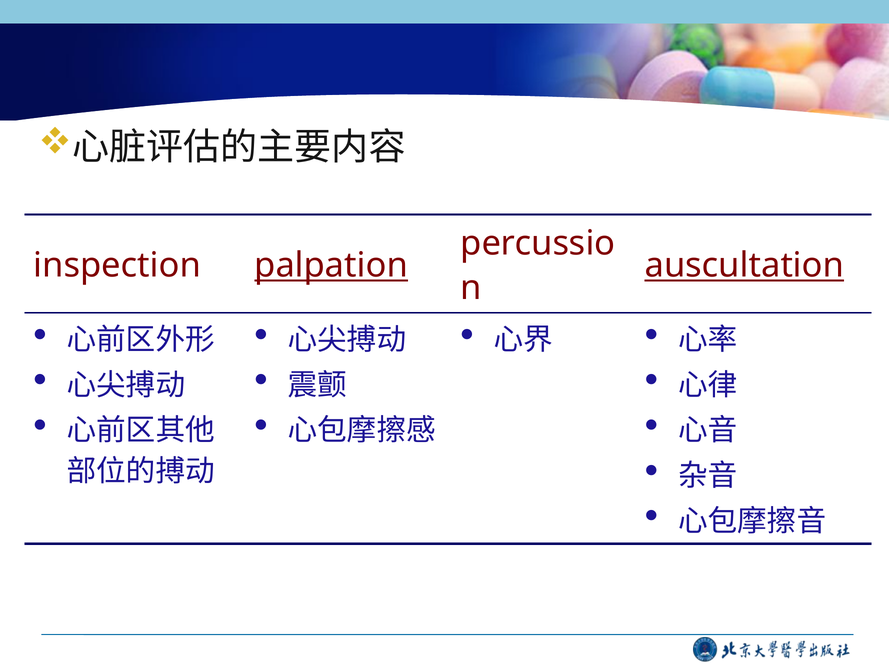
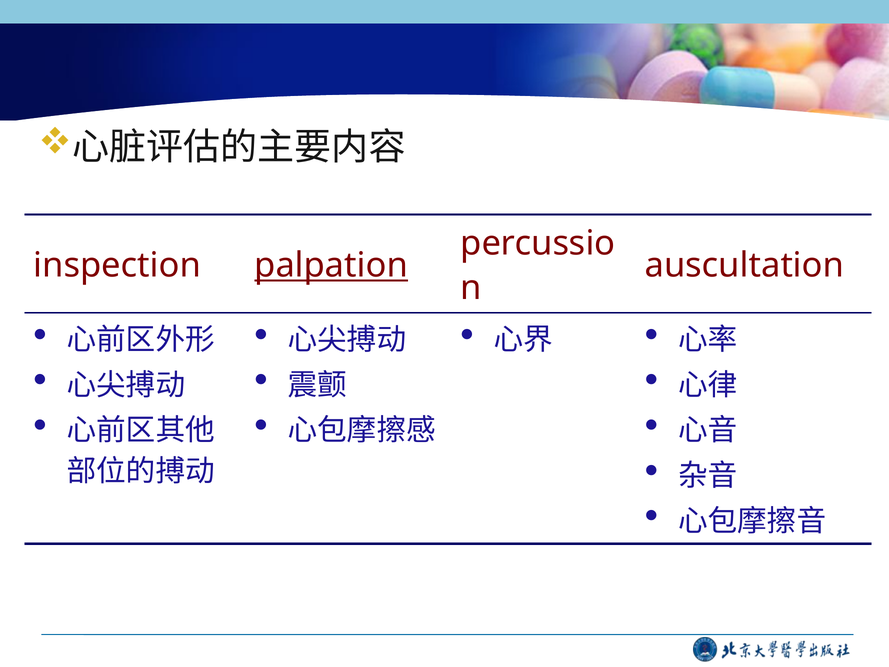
auscultation underline: present -> none
